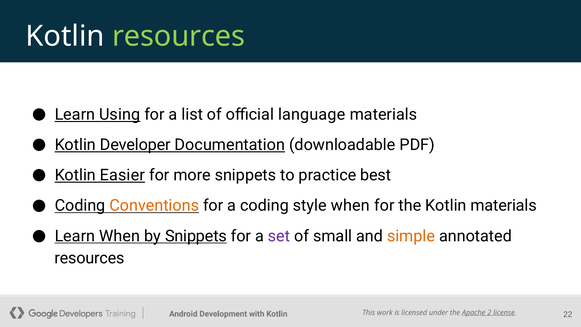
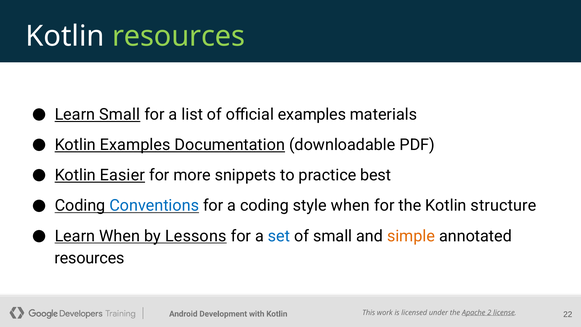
Learn Using: Using -> Small
official language: language -> examples
Kotlin Developer: Developer -> Examples
Conventions colour: orange -> blue
Kotlin materials: materials -> structure
by Snippets: Snippets -> Lessons
set colour: purple -> blue
